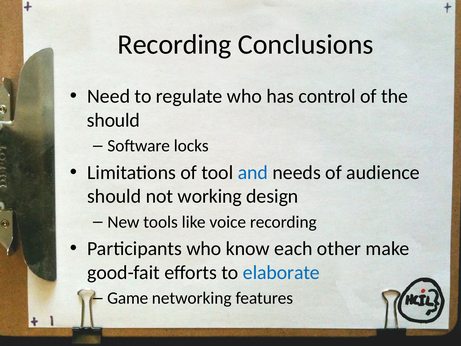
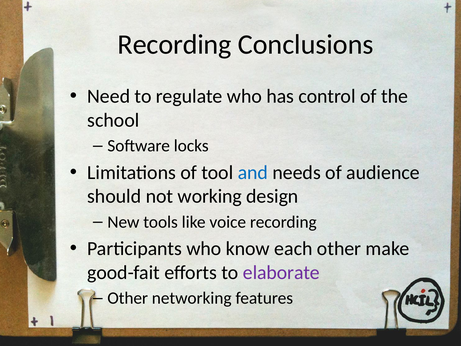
should at (113, 120): should -> school
elaborate colour: blue -> purple
Game at (128, 298): Game -> Other
